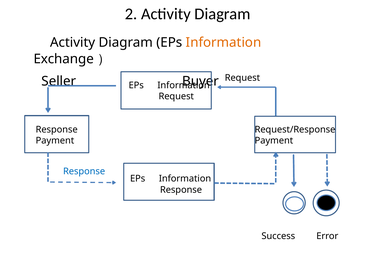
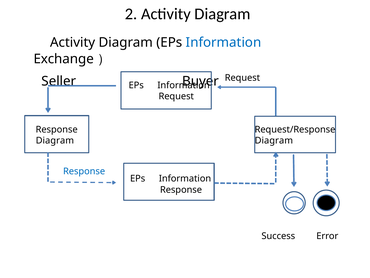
Information at (224, 42) colour: orange -> blue
Payment at (55, 140): Payment -> Diagram
Payment at (274, 140): Payment -> Diagram
